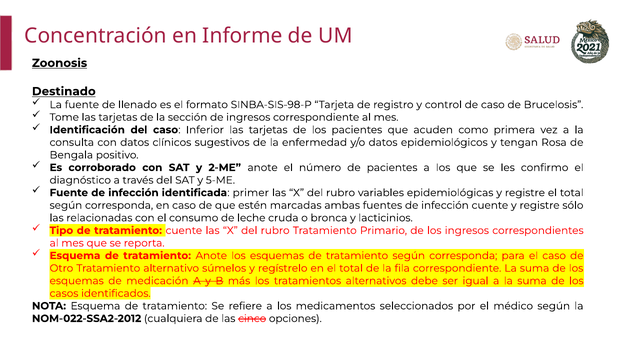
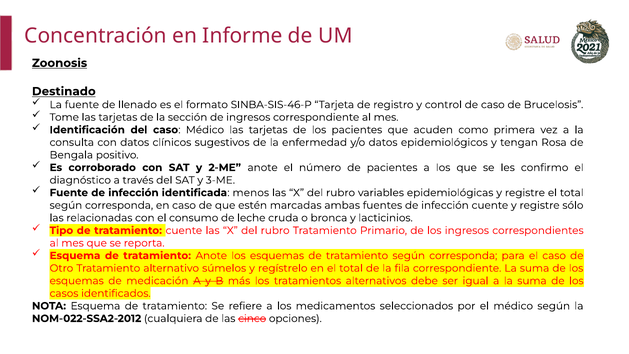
SINBA-SIS-98-P: SINBA-SIS-98-P -> SINBA-SIS-46-P
caso Inferior: Inferior -> Médico
5-ME: 5-ME -> 3-ME
primer: primer -> menos
